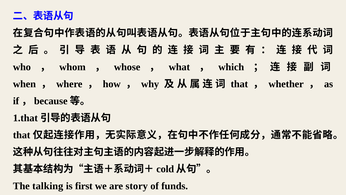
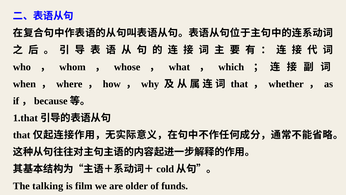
first: first -> film
story: story -> older
